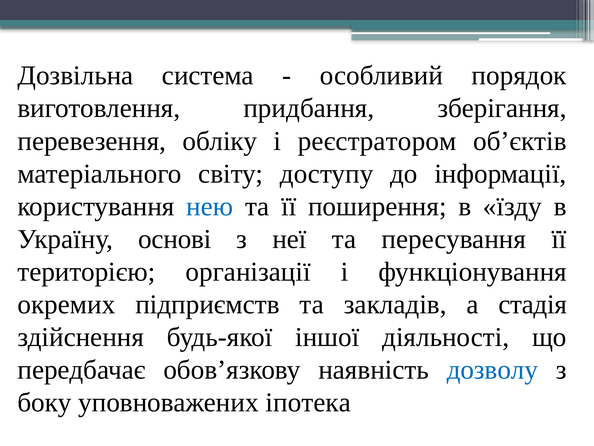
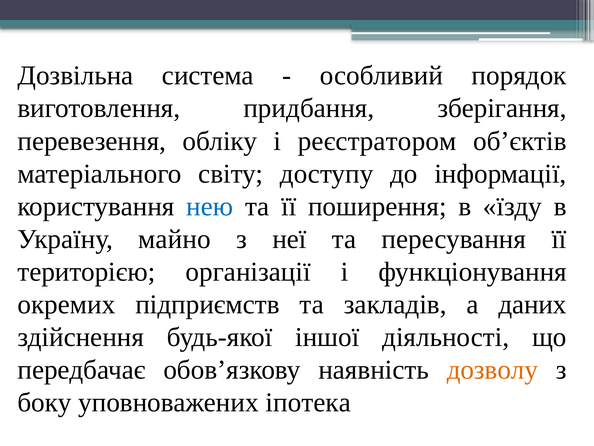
основі: основі -> майно
стадія: стадія -> даних
дозволу colour: blue -> orange
